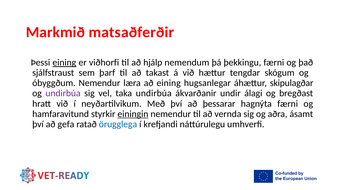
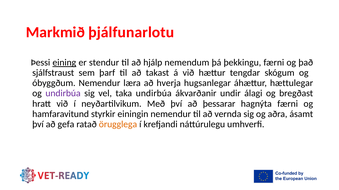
matsaðferðir: matsaðferðir -> þjálfunarlotu
viðhorfi: viðhorfi -> stendur
að eining: eining -> hverja
skipulagðar: skipulagðar -> hættulegar
einingin underline: present -> none
örugglega colour: blue -> orange
